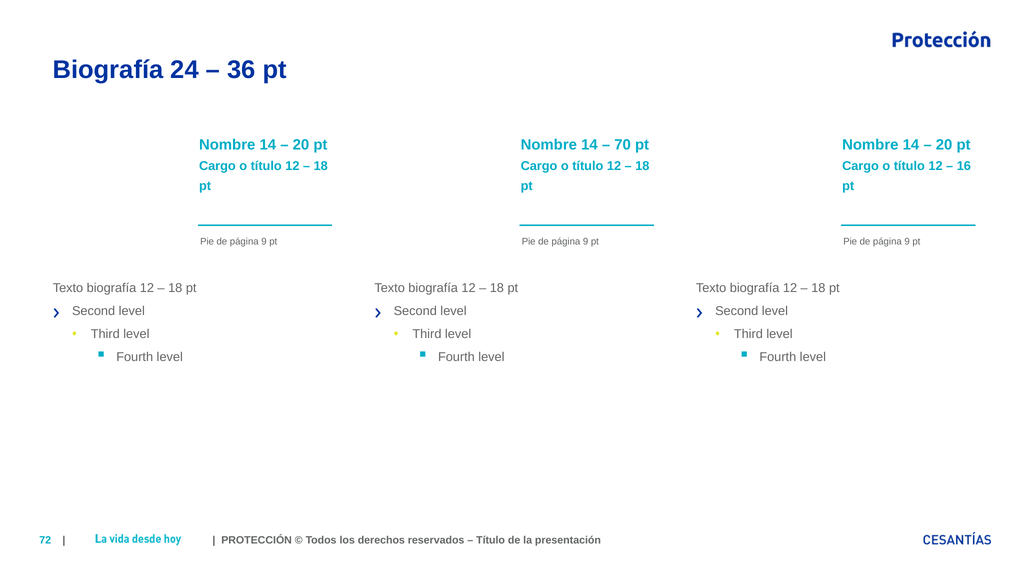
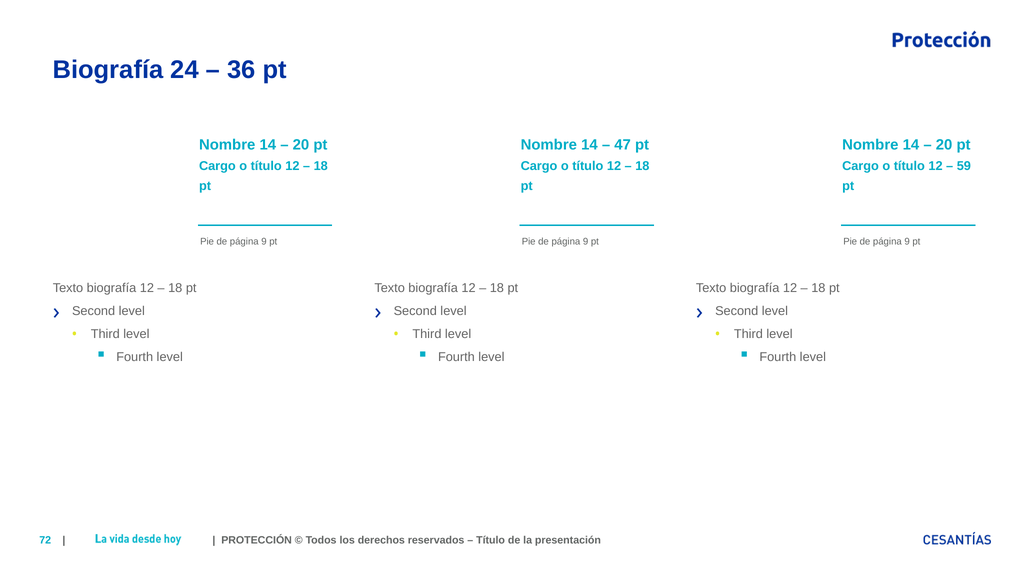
70: 70 -> 47
16: 16 -> 59
